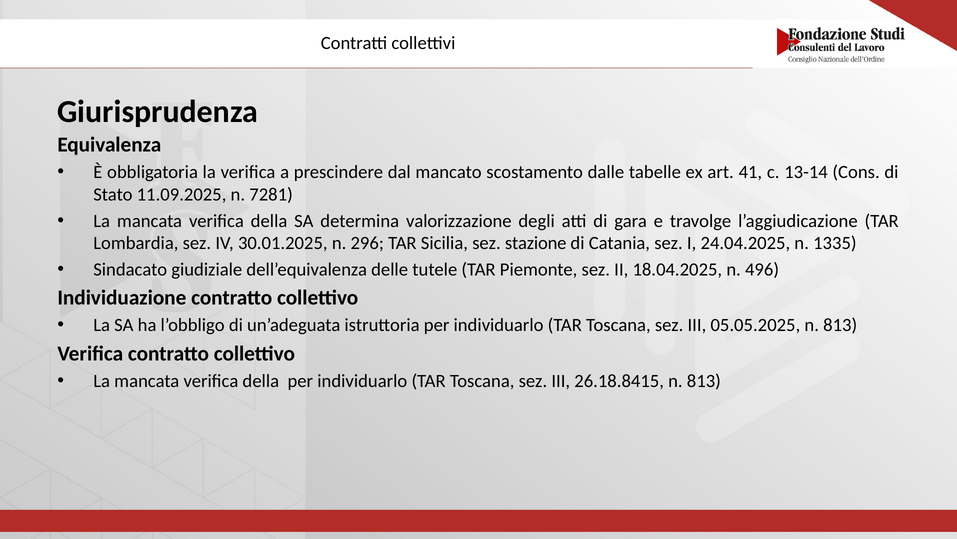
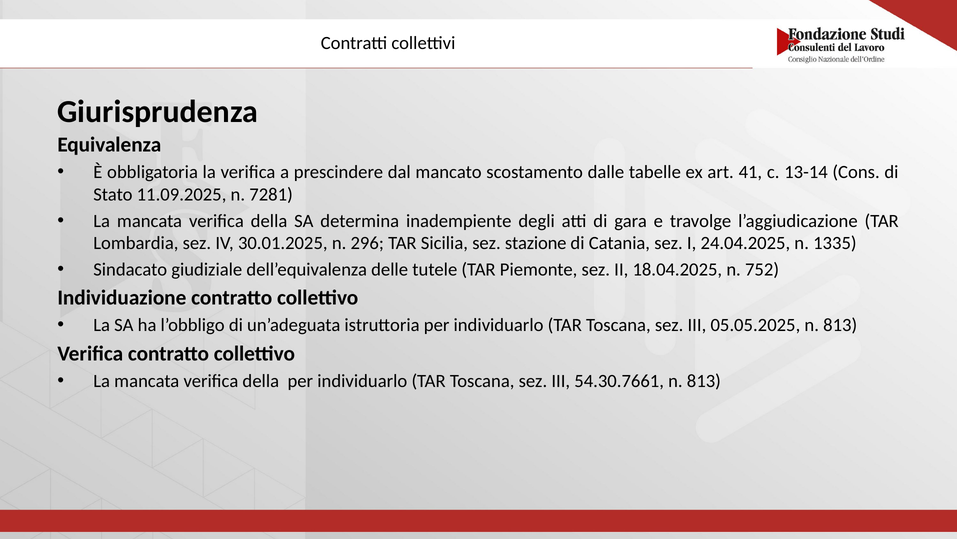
valorizzazione: valorizzazione -> inadempiente
496: 496 -> 752
26.18.8415: 26.18.8415 -> 54.30.7661
